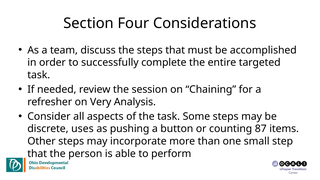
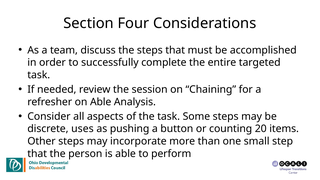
on Very: Very -> Able
87: 87 -> 20
